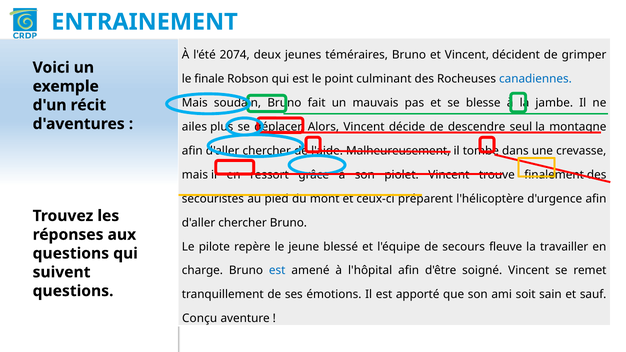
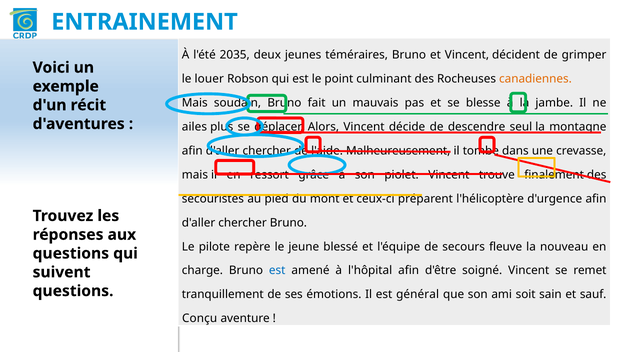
2074: 2074 -> 2035
finale: finale -> louer
canadiennes colour: blue -> orange
travailler: travailler -> nouveau
apporté: apporté -> général
